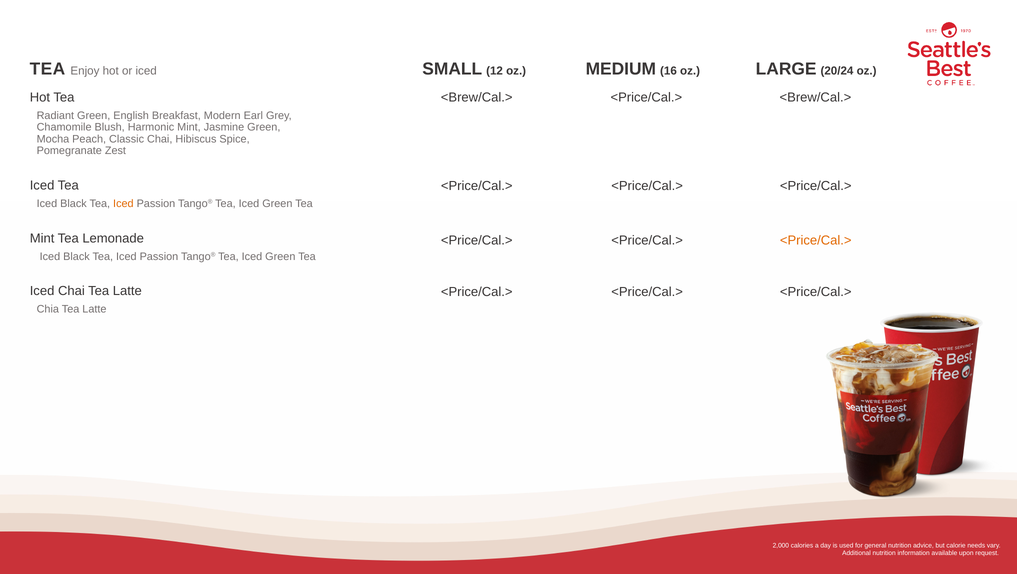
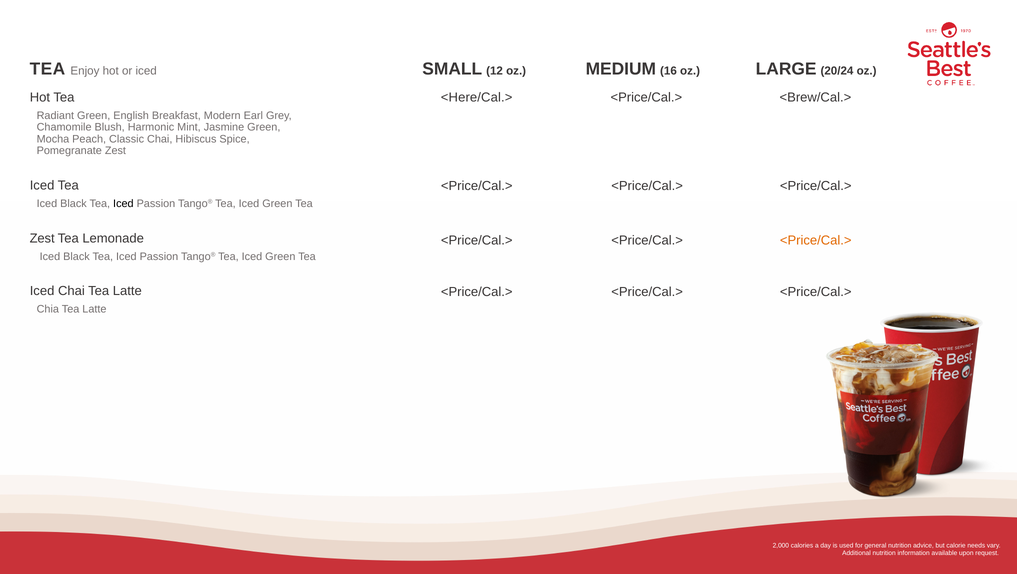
<Brew/Cal.> at (477, 97): <Brew/Cal.> -> <Here/Cal.>
Iced at (123, 203) colour: orange -> black
Mint at (42, 238): Mint -> Zest
